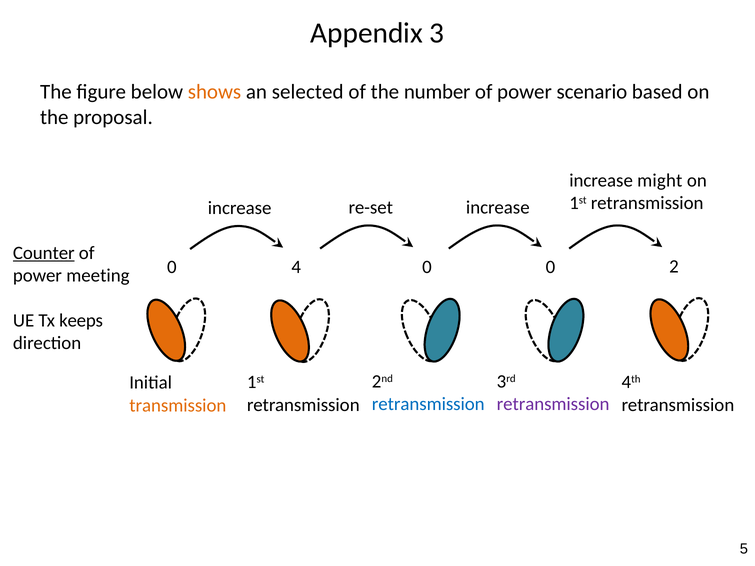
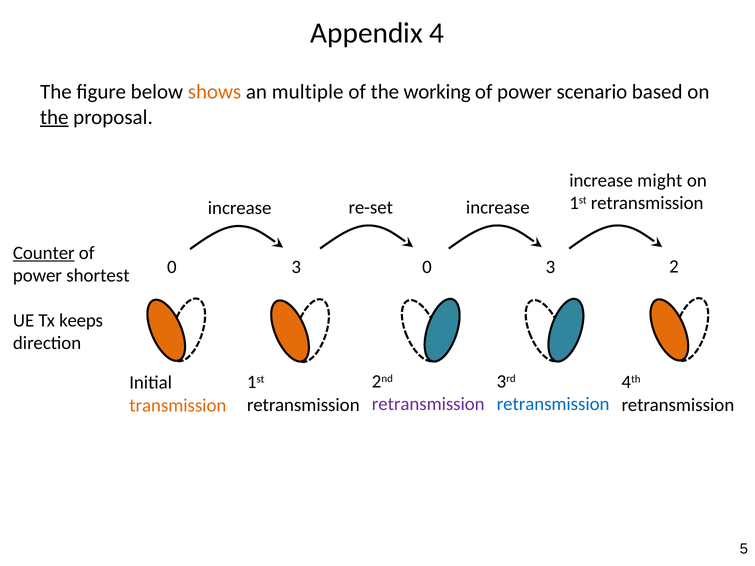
3: 3 -> 4
selected: selected -> multiple
number: number -> working
the at (54, 117) underline: none -> present
meeting: meeting -> shortest
4 at (296, 267): 4 -> 3
0 at (551, 267): 0 -> 3
retransmission at (428, 404) colour: blue -> purple
retransmission at (553, 404) colour: purple -> blue
